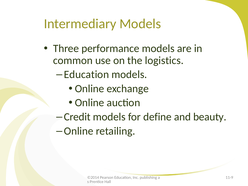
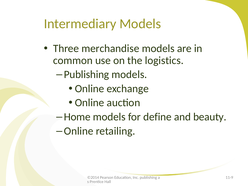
performance: performance -> merchandise
Education at (86, 74): Education -> Publishing
Credit: Credit -> Home
